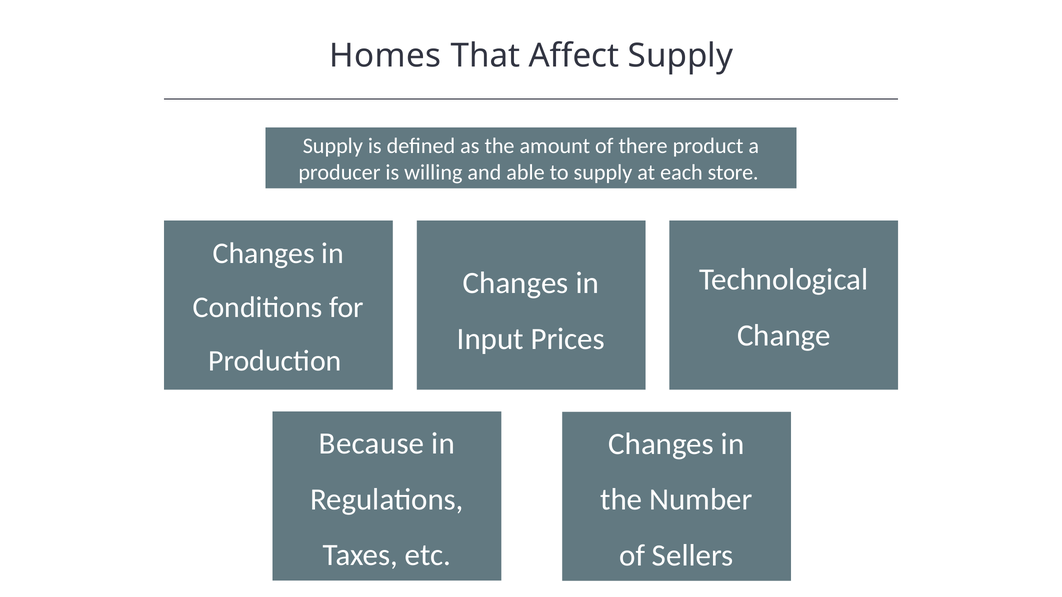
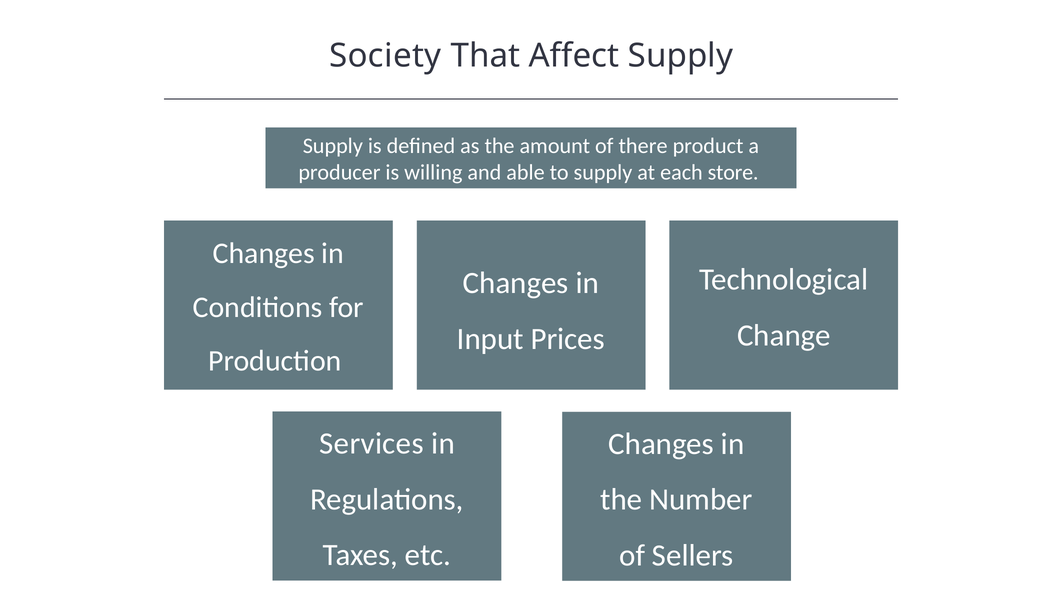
Homes: Homes -> Society
Because: Because -> Services
